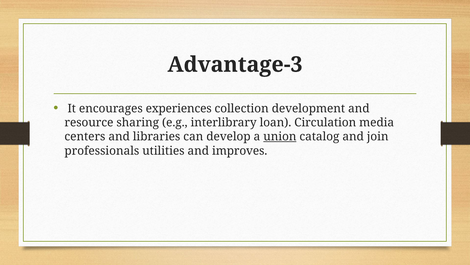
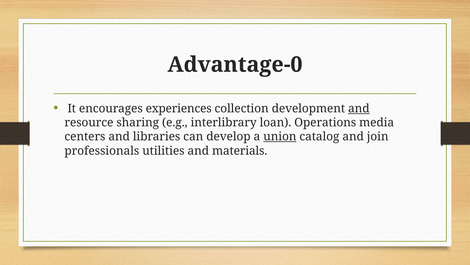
Advantage-3: Advantage-3 -> Advantage-0
and at (359, 108) underline: none -> present
Circulation: Circulation -> Operations
improves: improves -> materials
